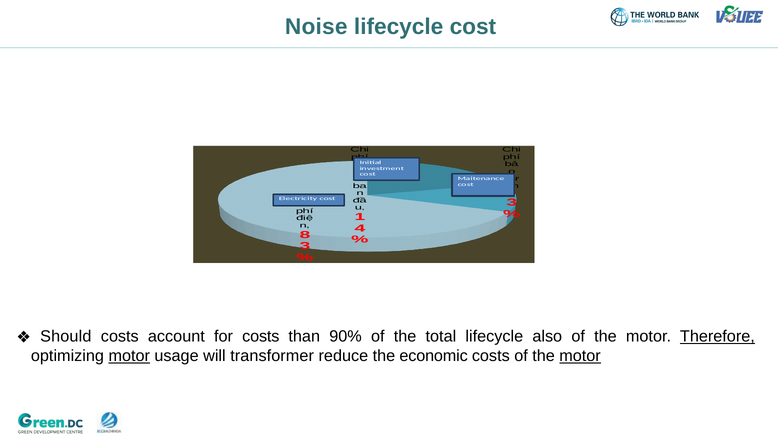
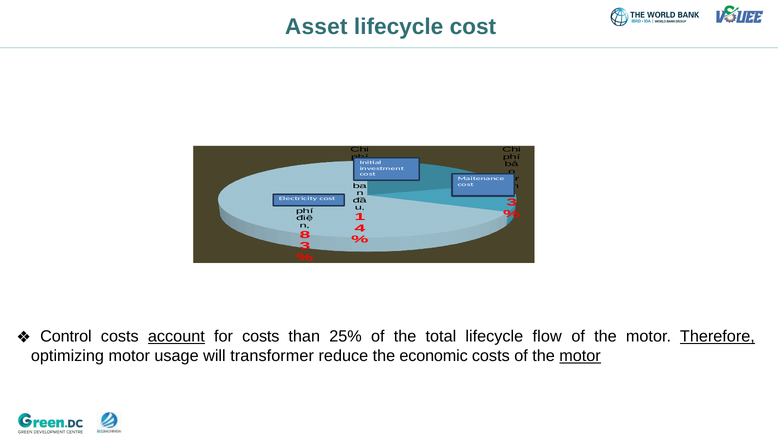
Noise: Noise -> Asset
Should: Should -> Control
account underline: none -> present
90%: 90% -> 25%
also: also -> flow
motor at (129, 356) underline: present -> none
